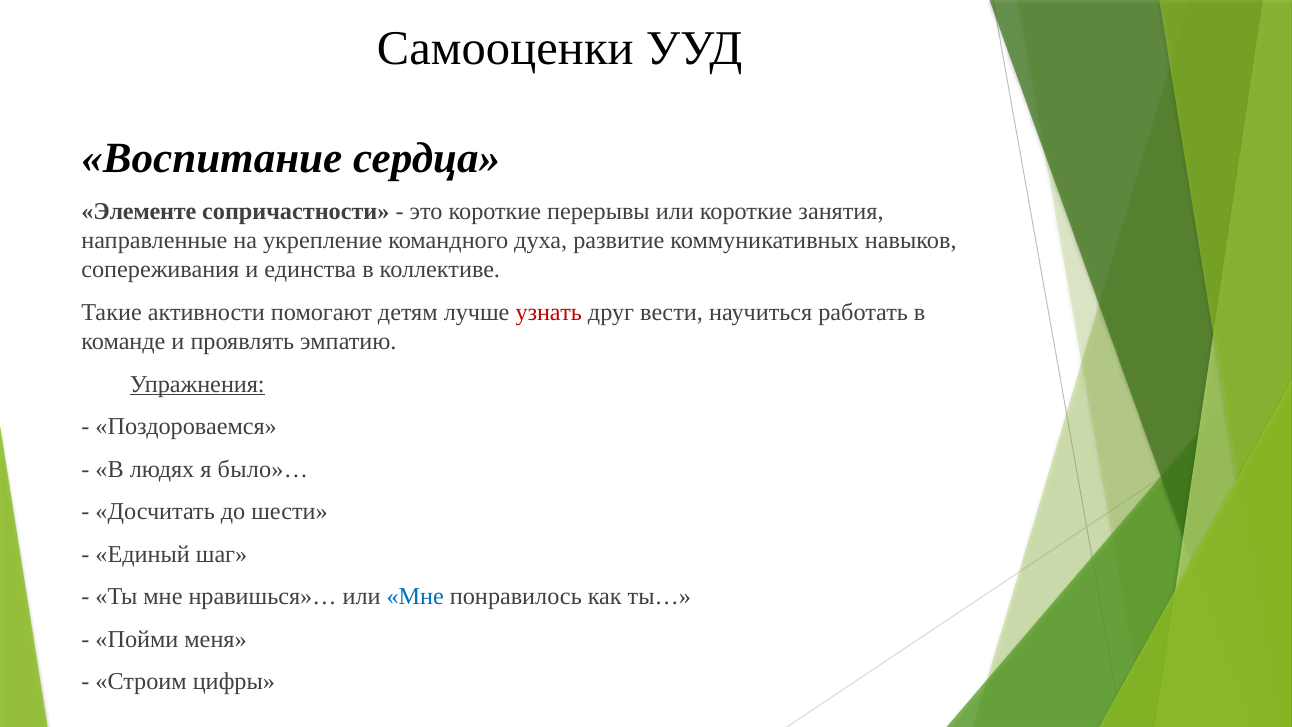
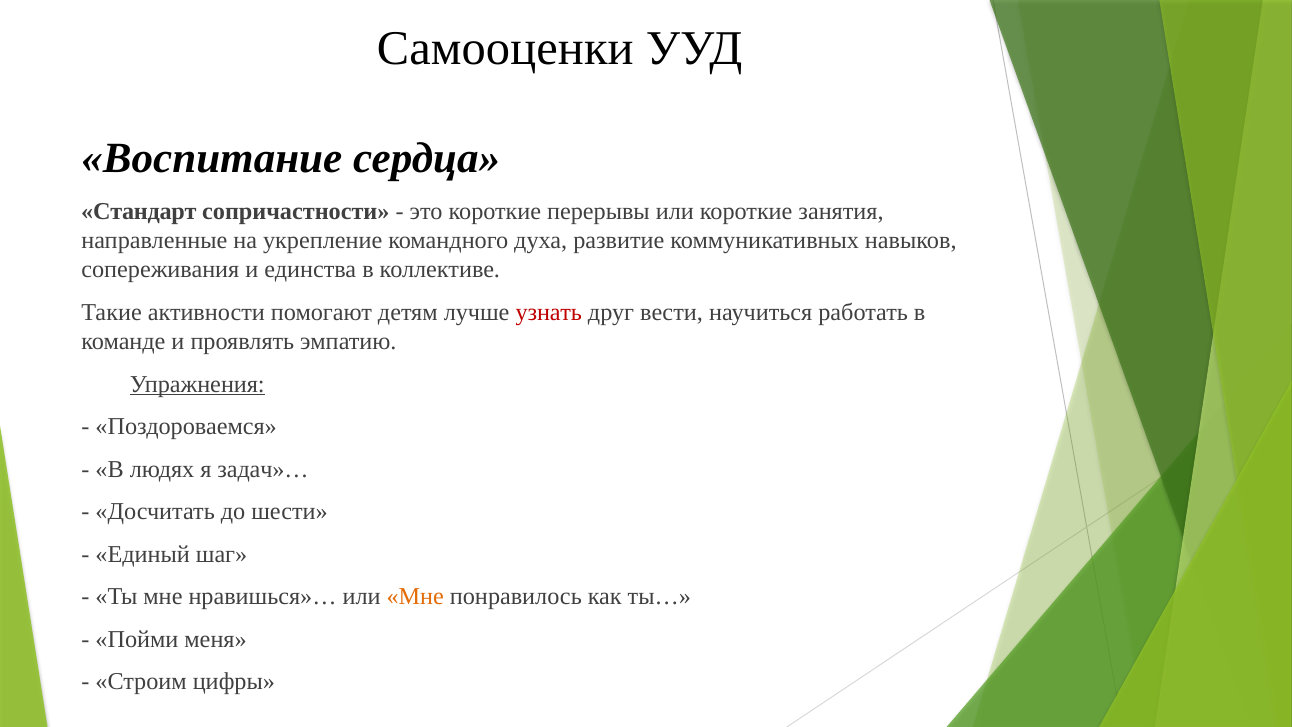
Элементе: Элементе -> Стандарт
было»…: было»… -> задач»…
Мне at (415, 597) colour: blue -> orange
